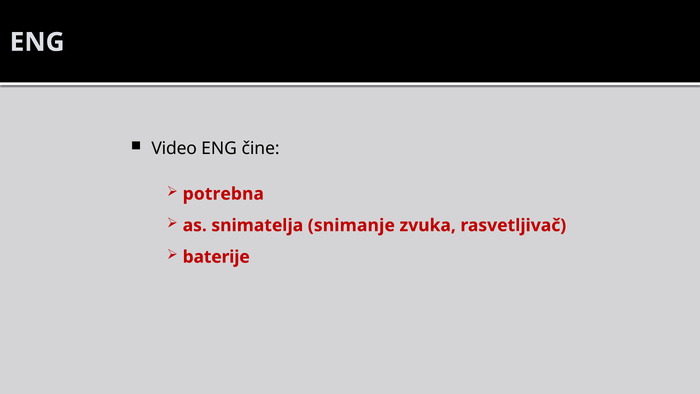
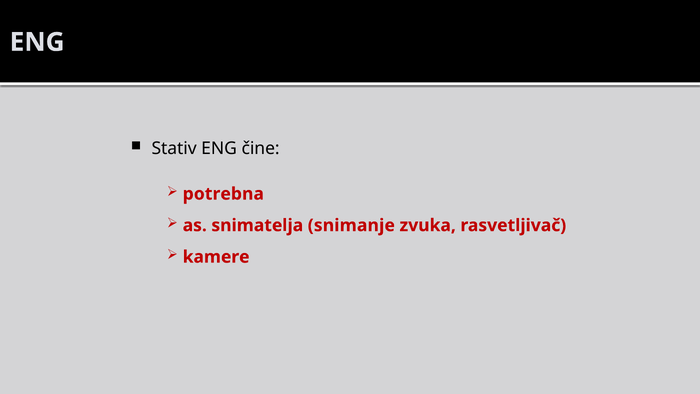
Video: Video -> Stativ
baterije: baterije -> kamere
